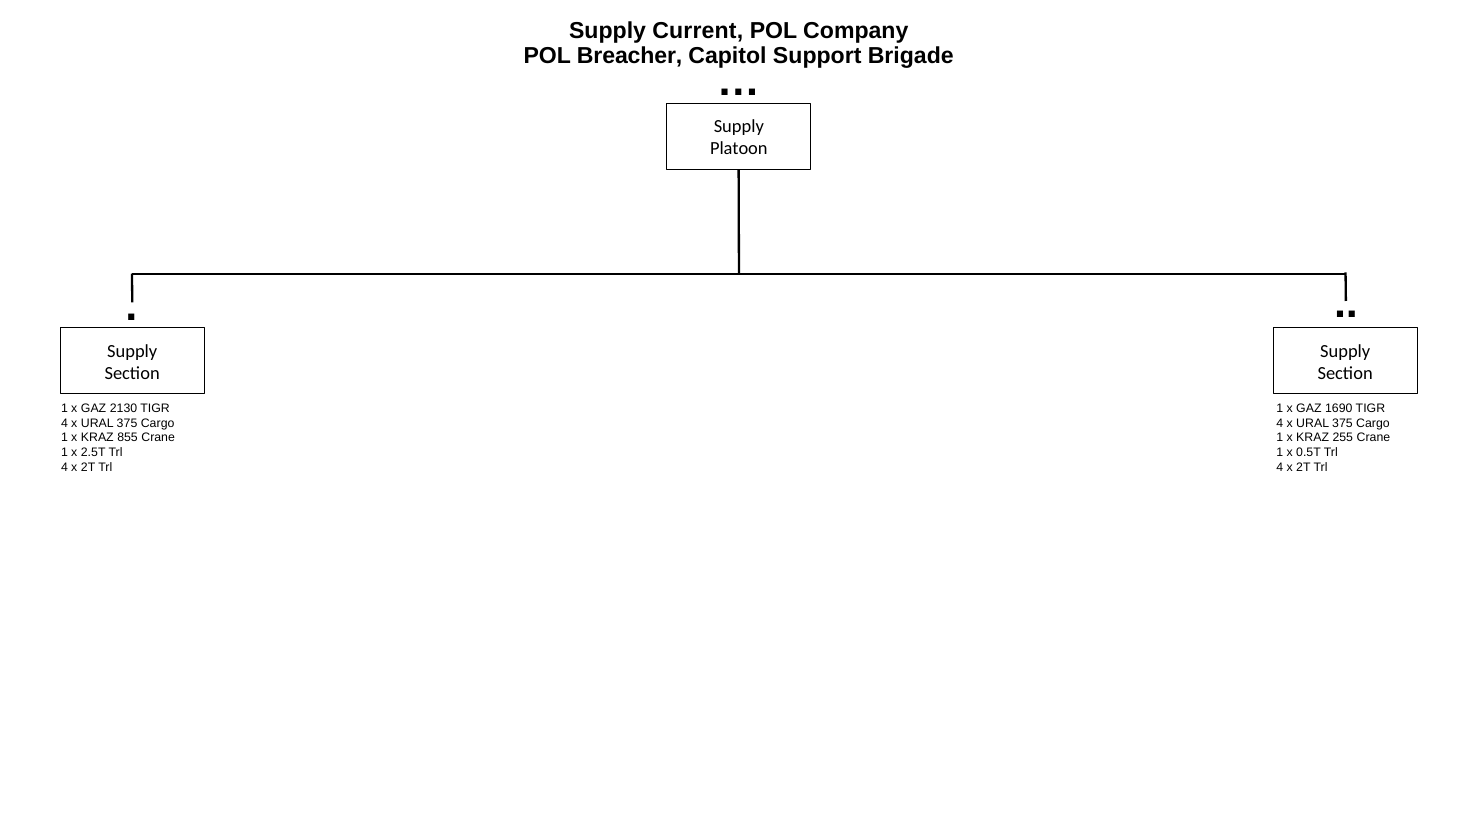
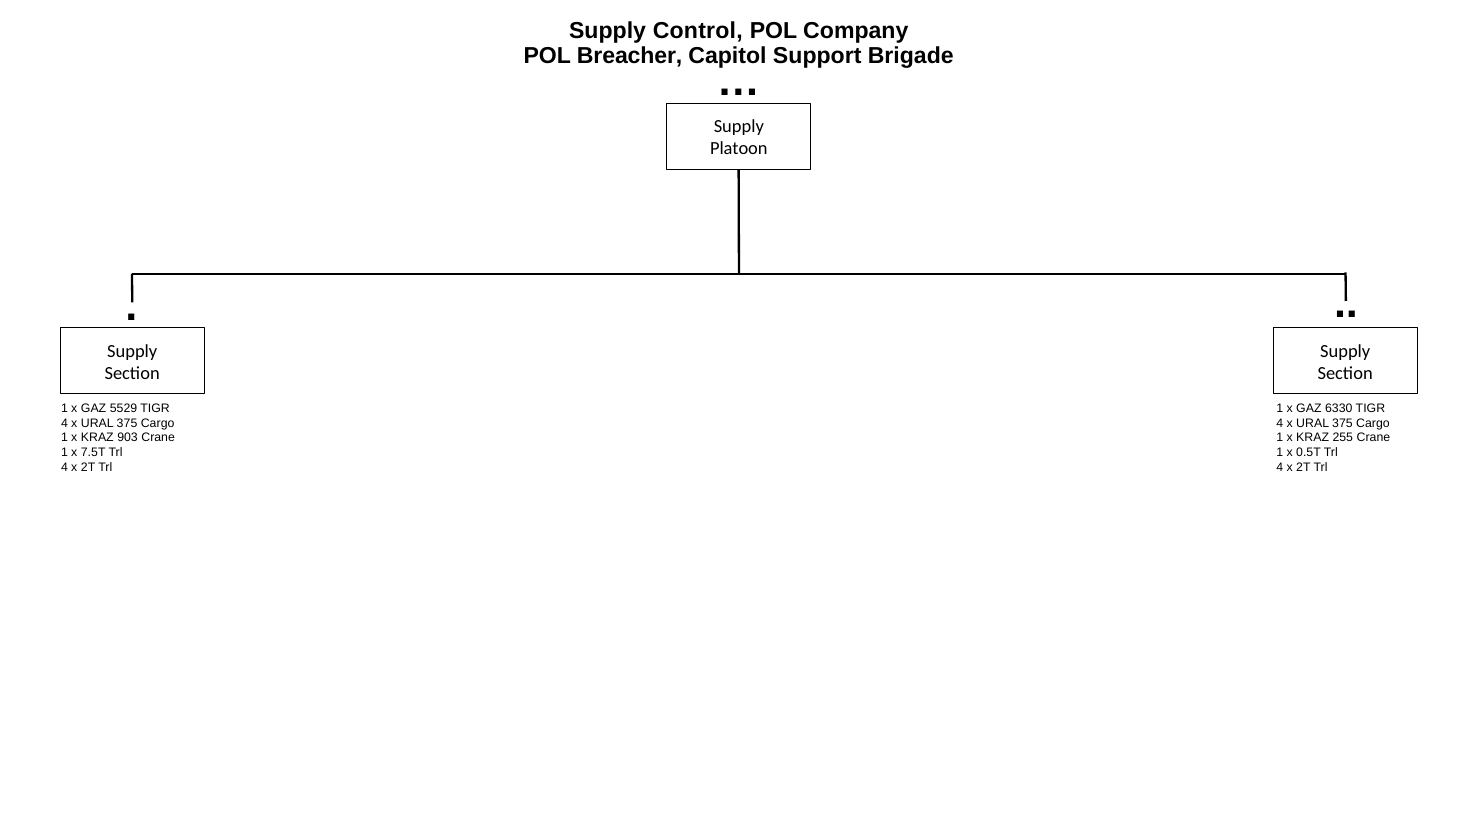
Current: Current -> Control
2130: 2130 -> 5529
1690: 1690 -> 6330
855: 855 -> 903
2.5T: 2.5T -> 7.5T
